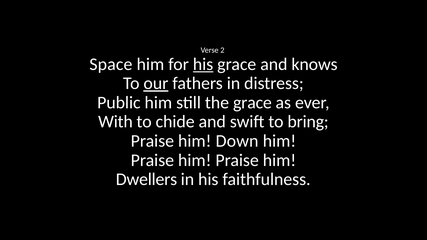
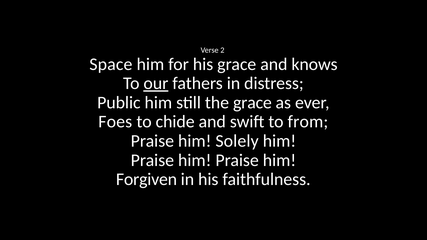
his at (203, 64) underline: present -> none
With: With -> Foes
bring: bring -> from
Down: Down -> Solely
Dwellers: Dwellers -> Forgiven
